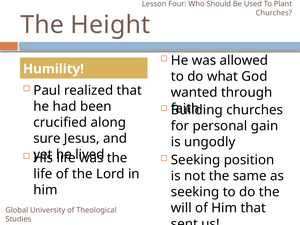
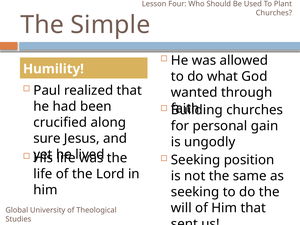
Height: Height -> Simple
